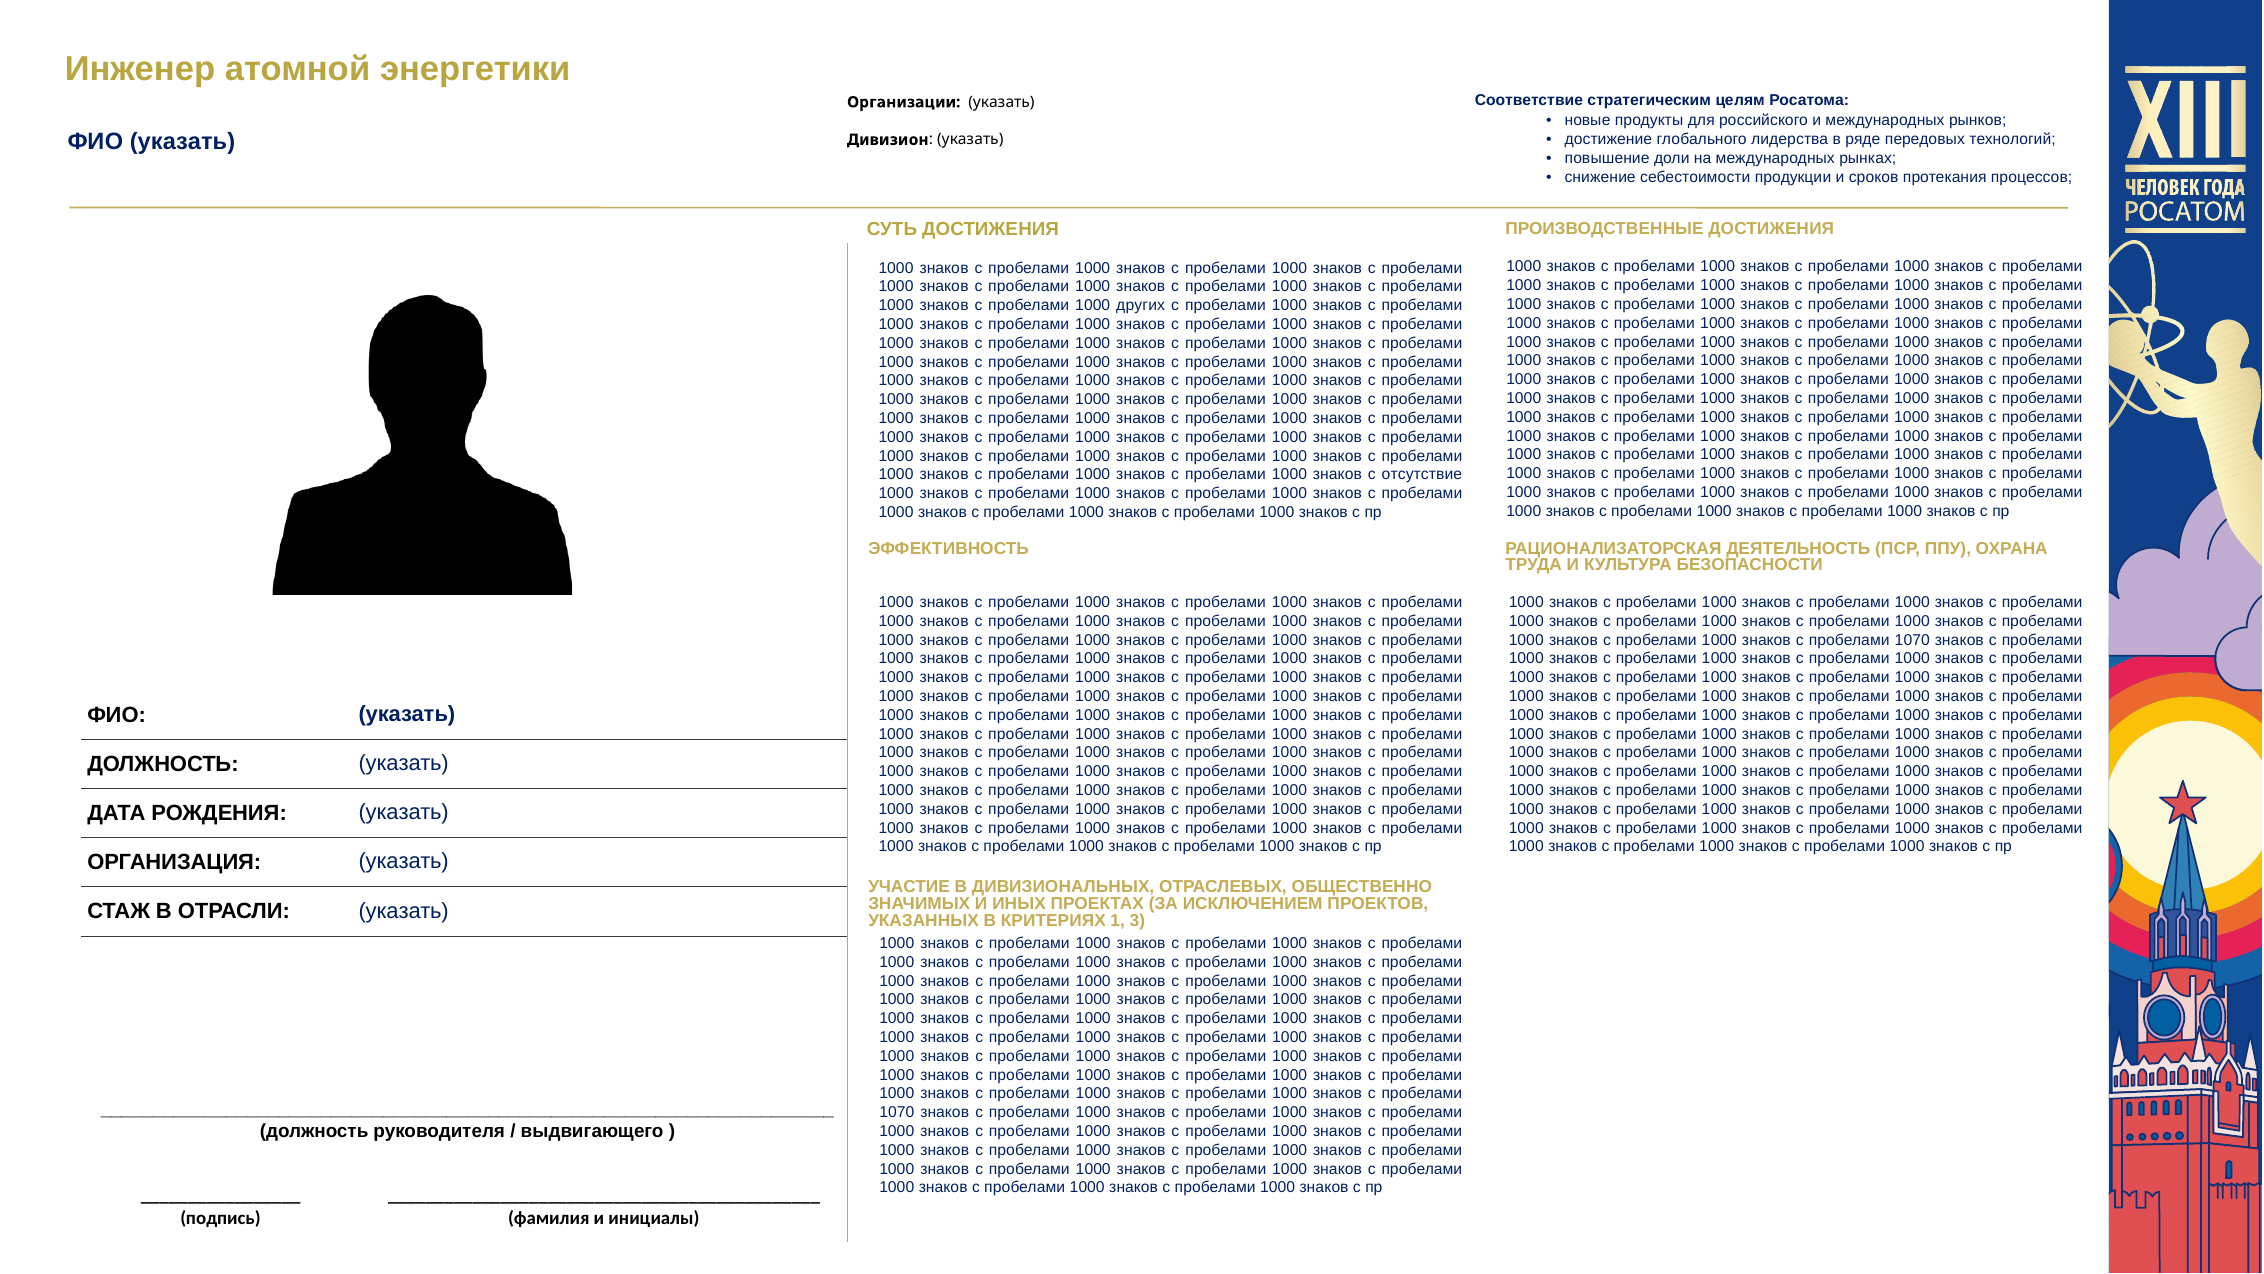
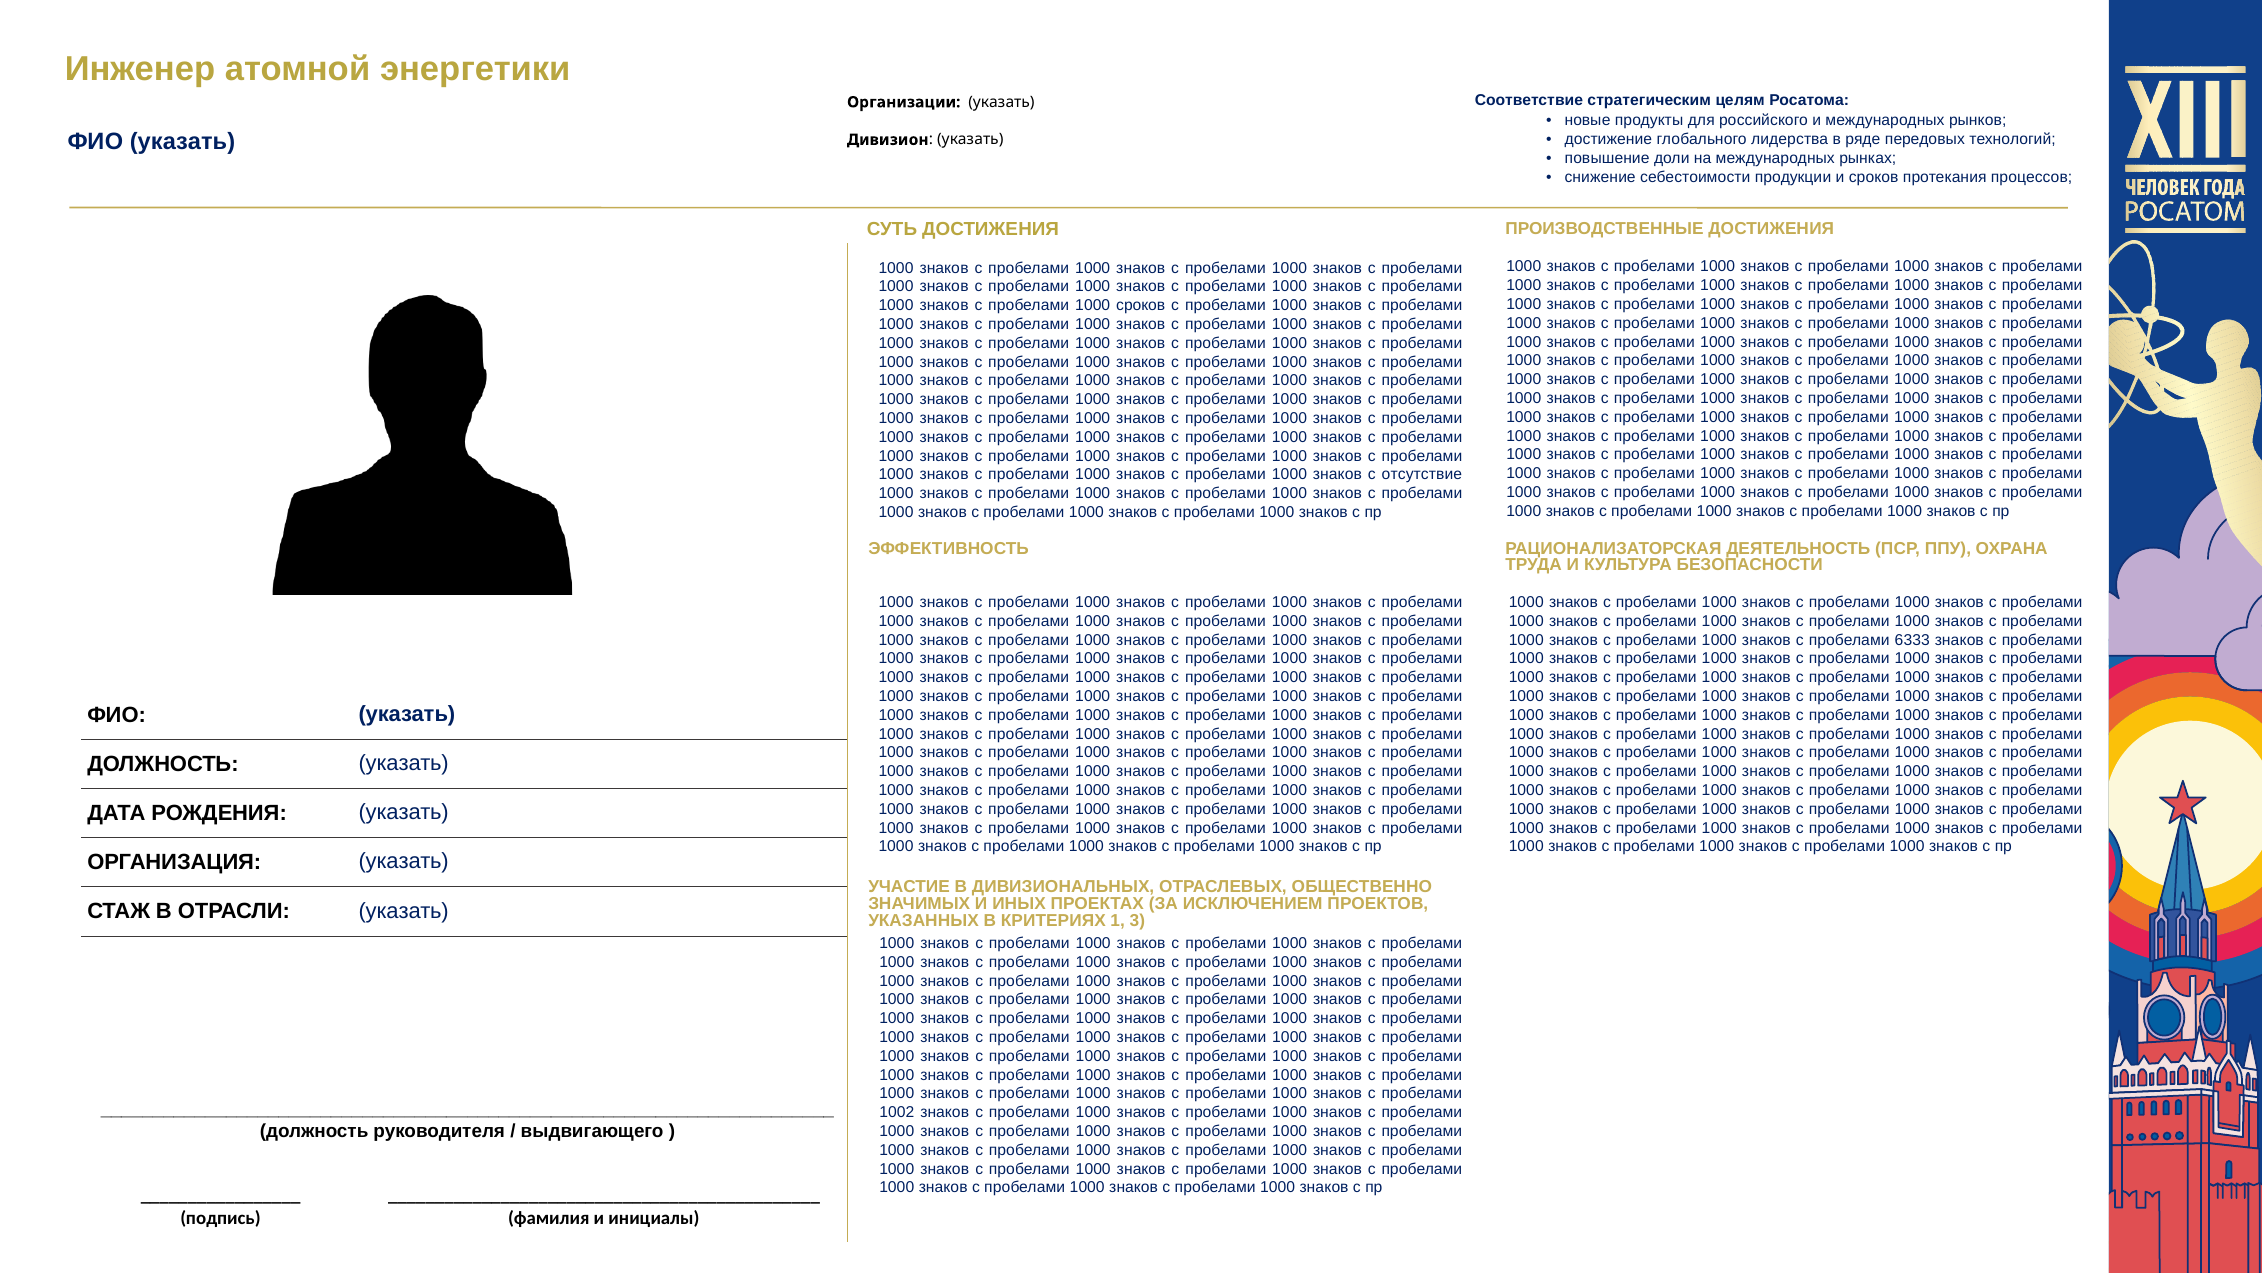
1000 других: других -> сроков
1070 at (1912, 640): 1070 -> 6333
1070 at (897, 1112): 1070 -> 1002
